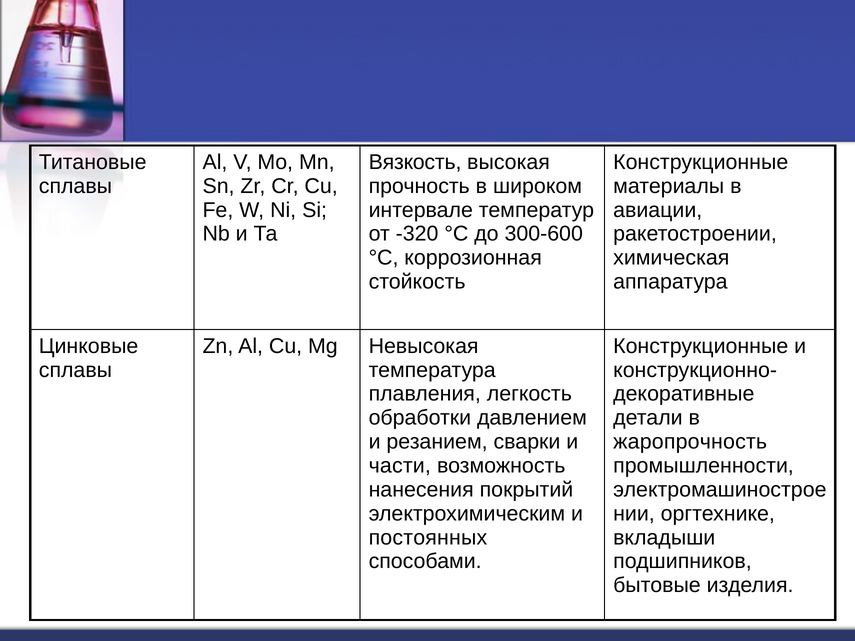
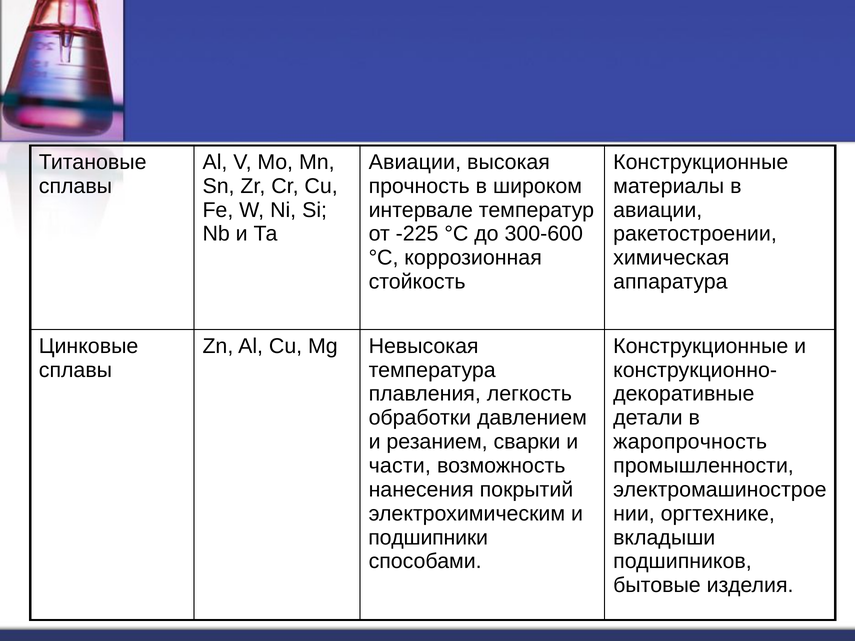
Вязкость at (415, 162): Вязкость -> Авиации
-320: -320 -> -225
постоянных: постоянных -> подшипники
